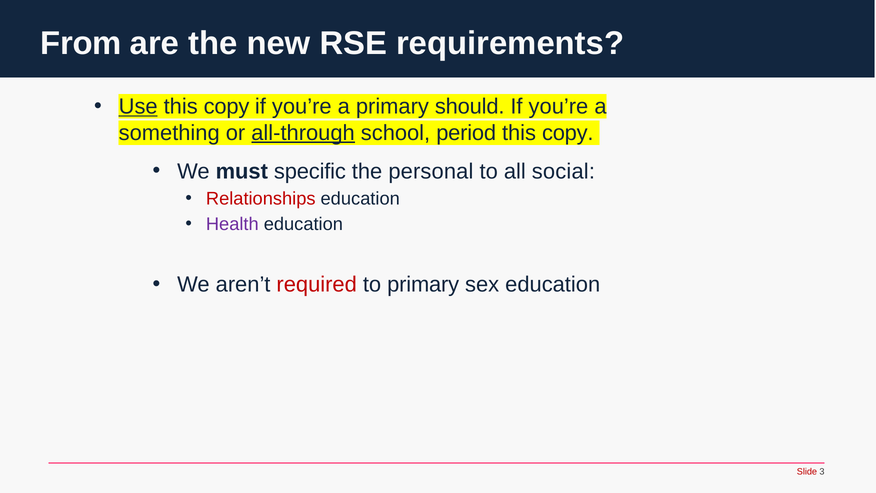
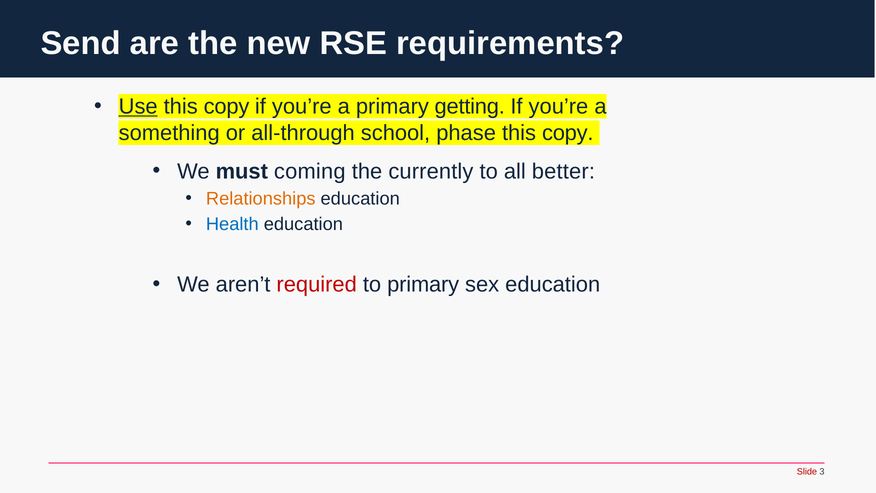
From: From -> Send
should: should -> getting
all-through underline: present -> none
period: period -> phase
specific: specific -> coming
personal: personal -> currently
social: social -> better
Relationships colour: red -> orange
Health colour: purple -> blue
